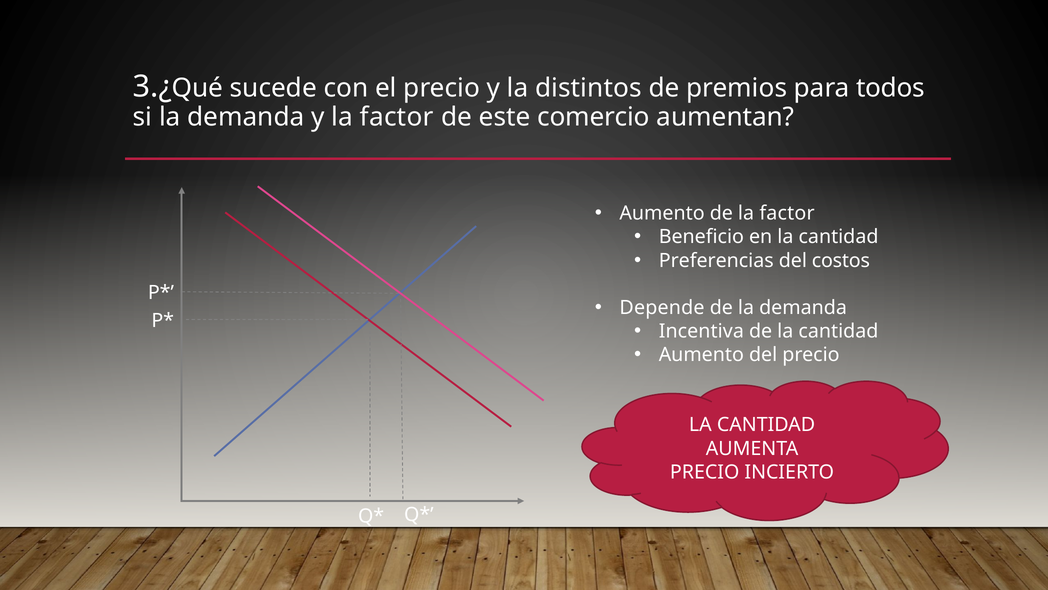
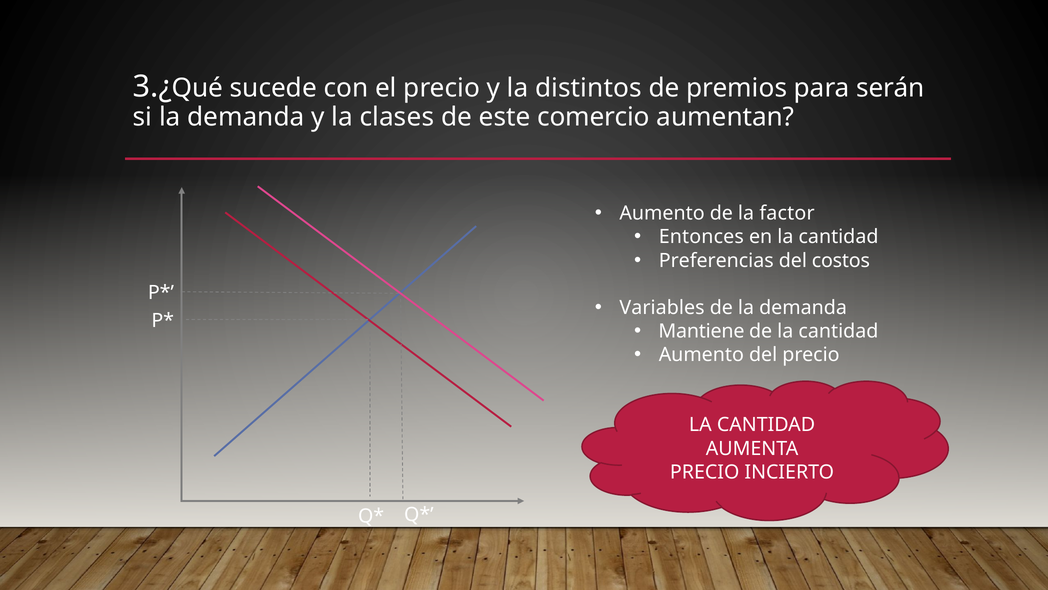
todos: todos -> serán
y la factor: factor -> clases
Beneficio: Beneficio -> Entonces
Depende: Depende -> Variables
Incentiva: Incentiva -> Mantiene
